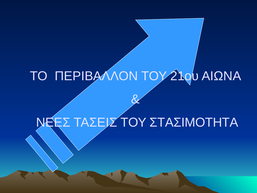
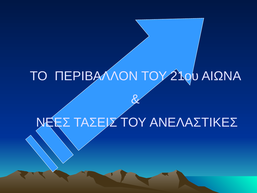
ΣΤΑΣΙΜΟΤΗΤΑ: ΣΤΑΣΙΜΟΤΗΤΑ -> ΑΝΕΛΑΣΤΙΚΕΣ
